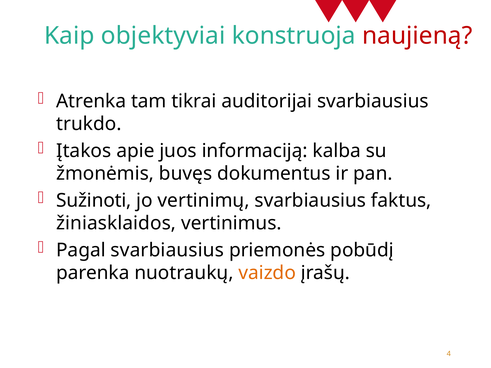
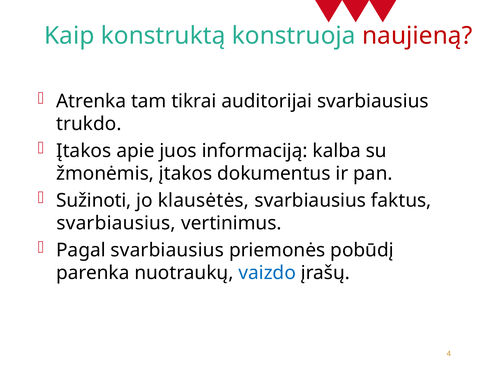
objektyviai: objektyviai -> konstruktą
žmonėmis buvęs: buvęs -> įtakos
vertinimų: vertinimų -> klausėtės
žiniasklaidos at (116, 223): žiniasklaidos -> svarbiausius
vaizdo colour: orange -> blue
